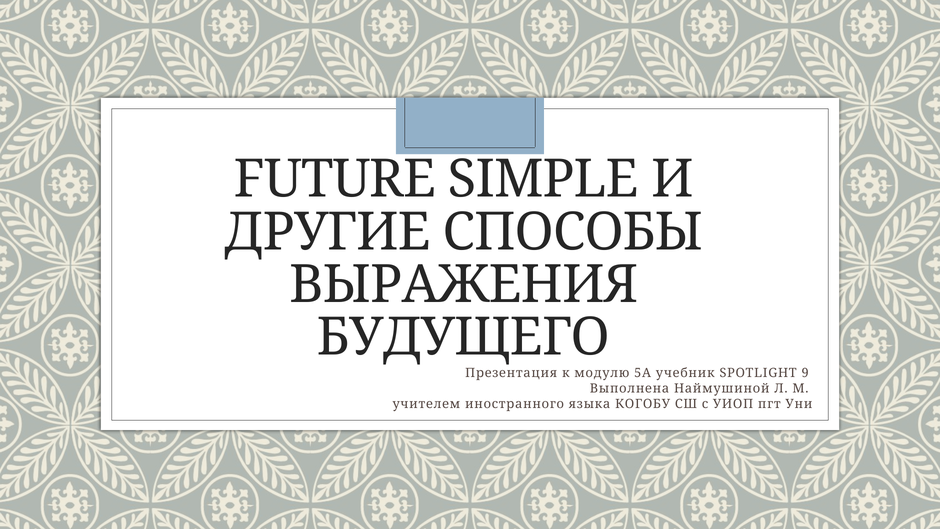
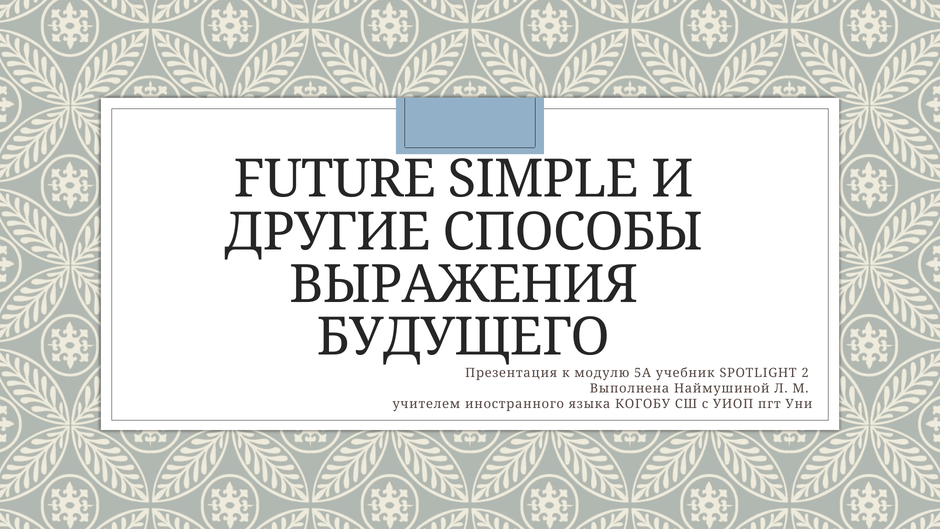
9: 9 -> 2
